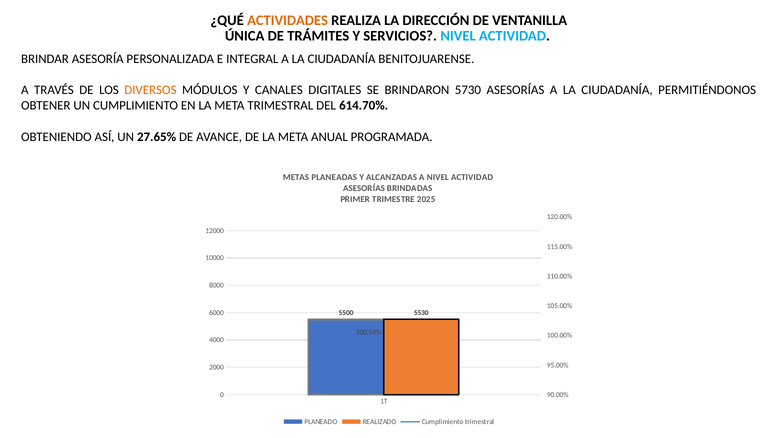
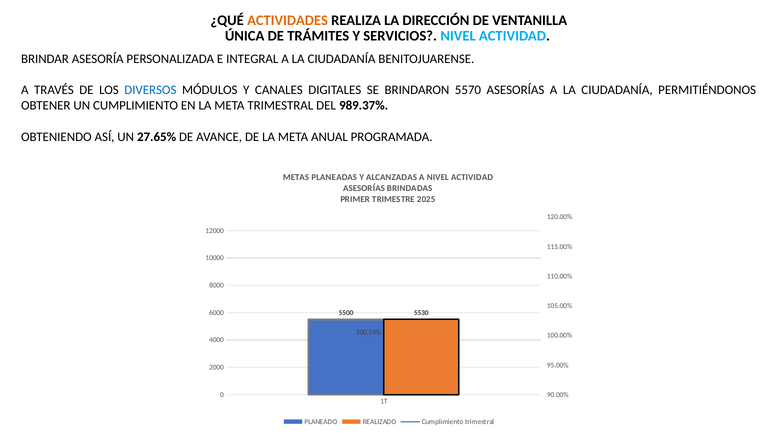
DIVERSOS colour: orange -> blue
5730: 5730 -> 5570
614.70%: 614.70% -> 989.37%
